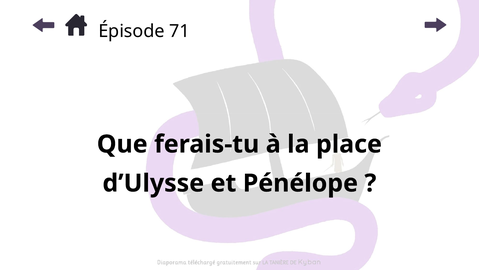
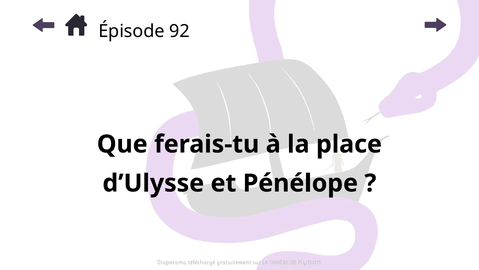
71: 71 -> 92
